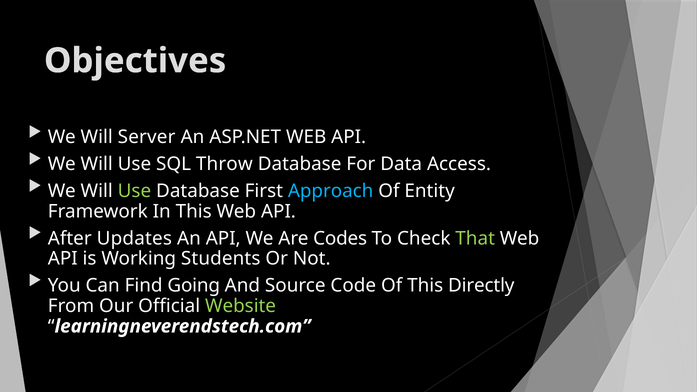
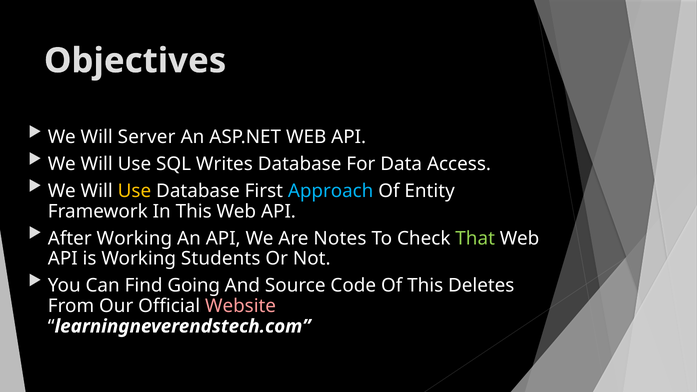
Throw: Throw -> Writes
Use at (134, 191) colour: light green -> yellow
After Updates: Updates -> Working
Codes: Codes -> Notes
Directly: Directly -> Deletes
Website colour: light green -> pink
